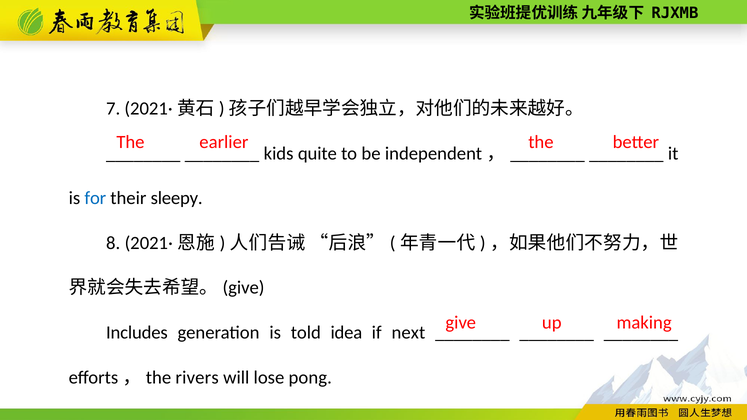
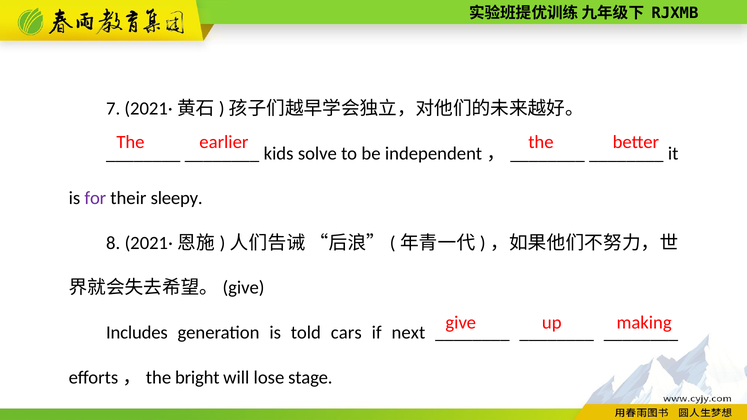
quite: quite -> solve
for colour: blue -> purple
idea: idea -> cars
rivers: rivers -> bright
pong: pong -> stage
